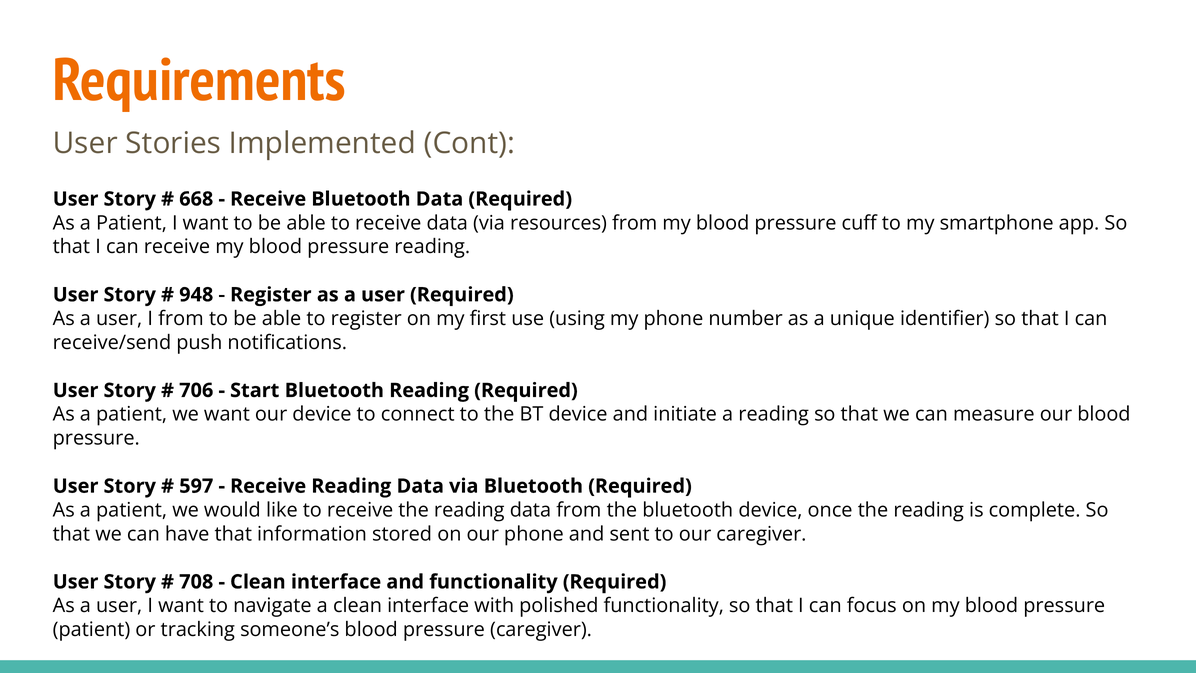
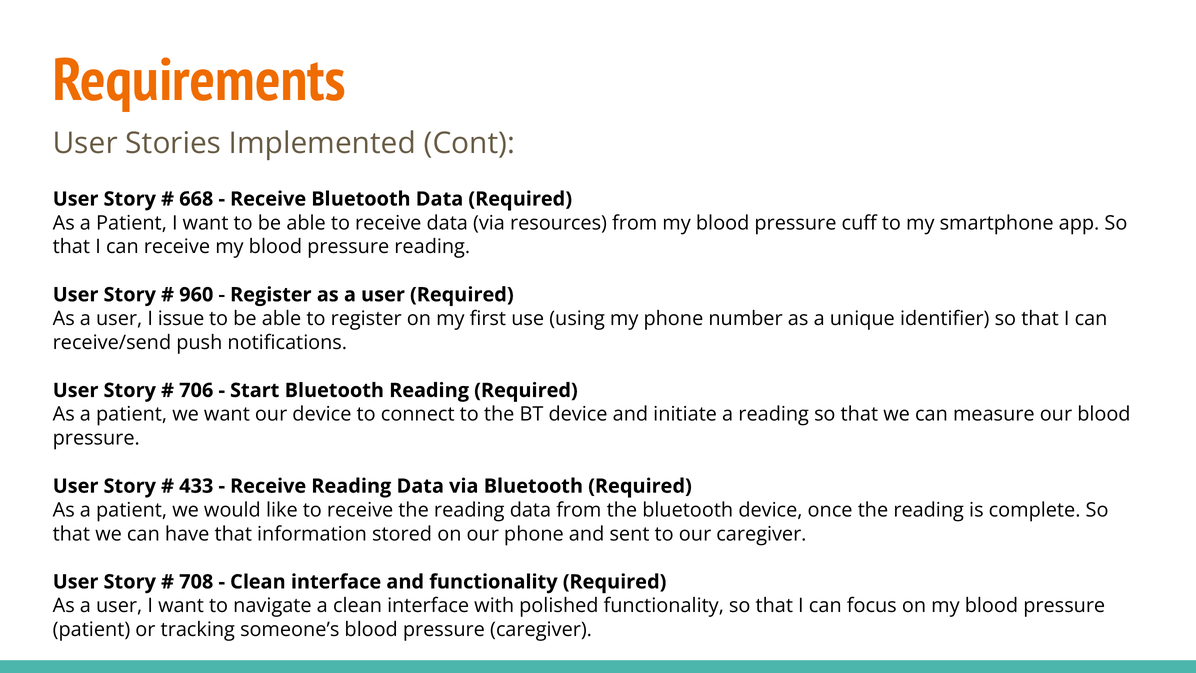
948: 948 -> 960
I from: from -> issue
597: 597 -> 433
